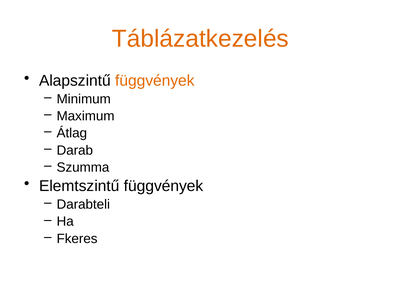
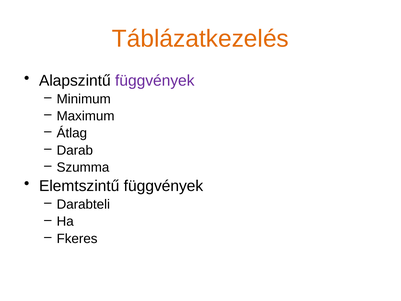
függvények at (155, 81) colour: orange -> purple
